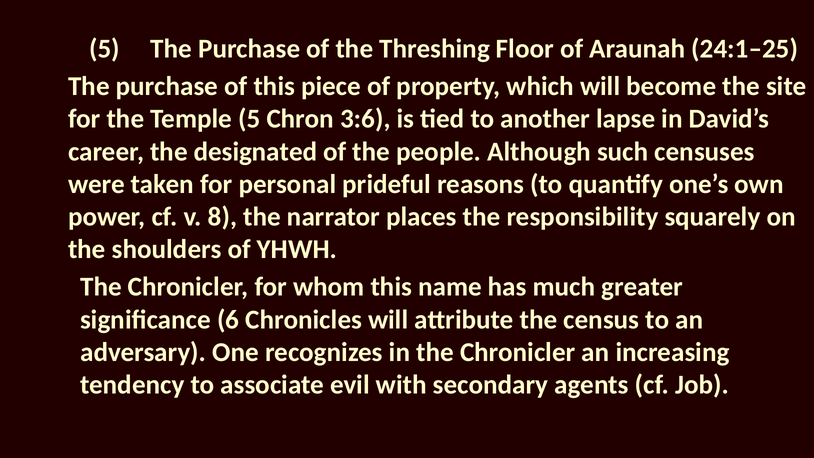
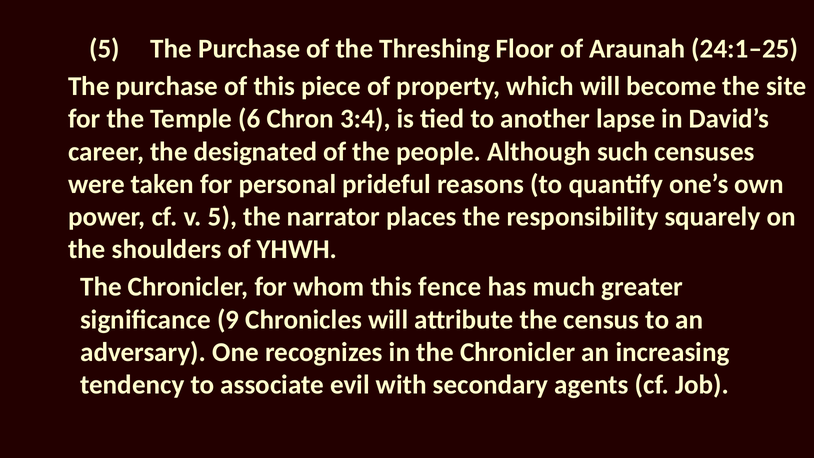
Temple 5: 5 -> 6
3:6: 3:6 -> 3:4
v 8: 8 -> 5
name: name -> fence
6: 6 -> 9
